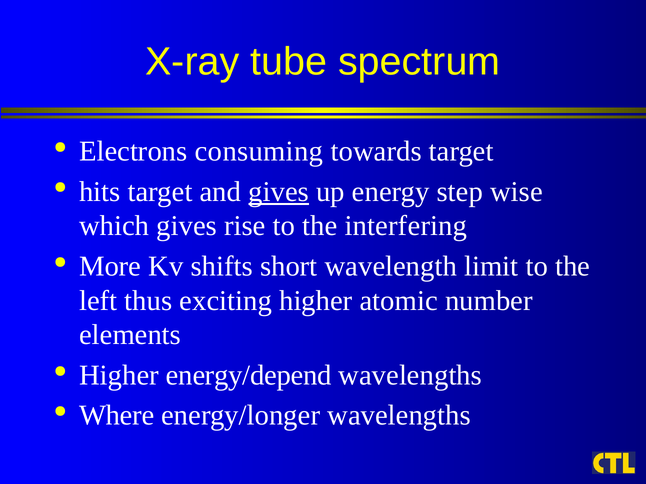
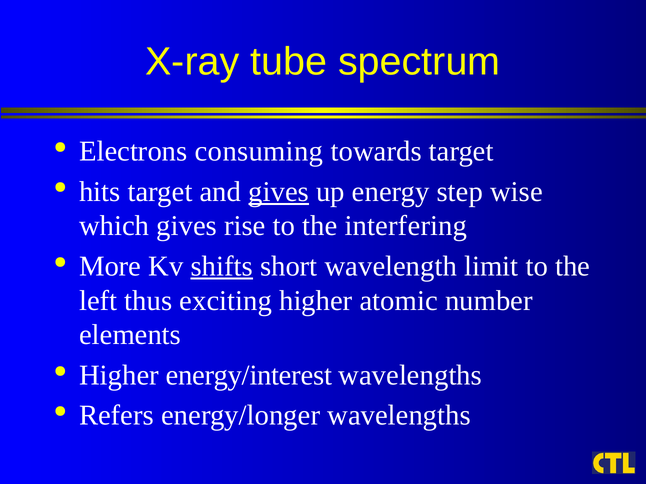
shifts underline: none -> present
energy/depend: energy/depend -> energy/interest
Where: Where -> Refers
